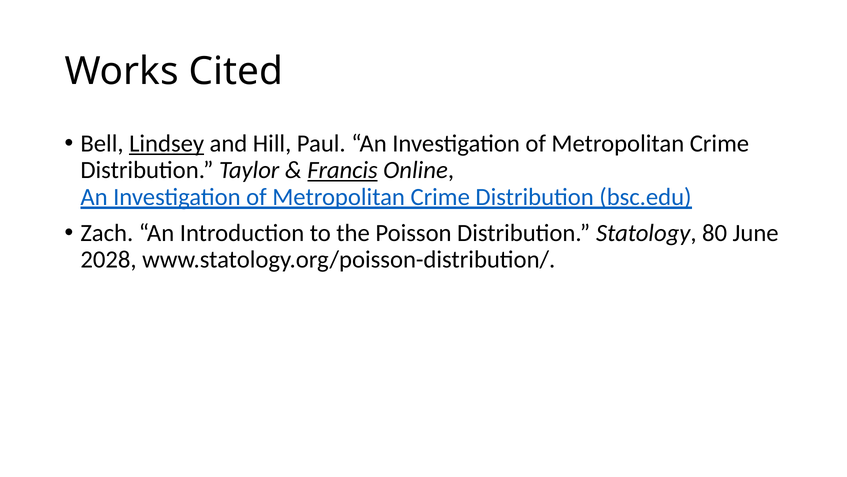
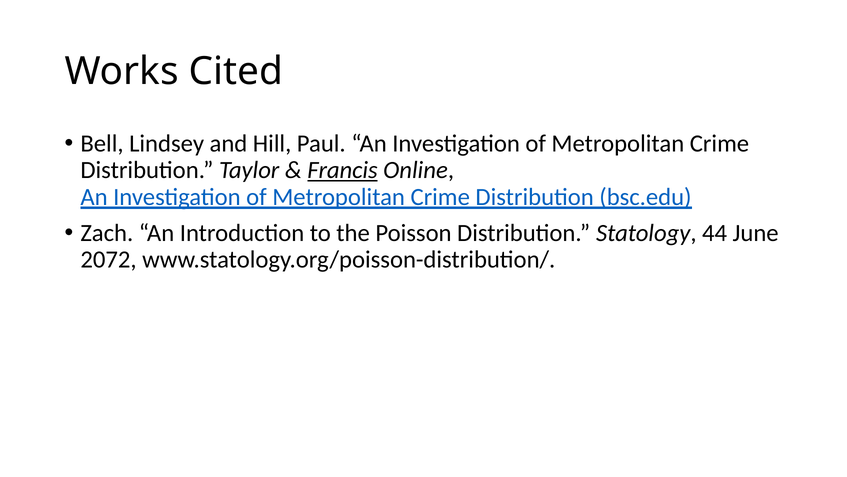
Lindsey underline: present -> none
80: 80 -> 44
2028: 2028 -> 2072
